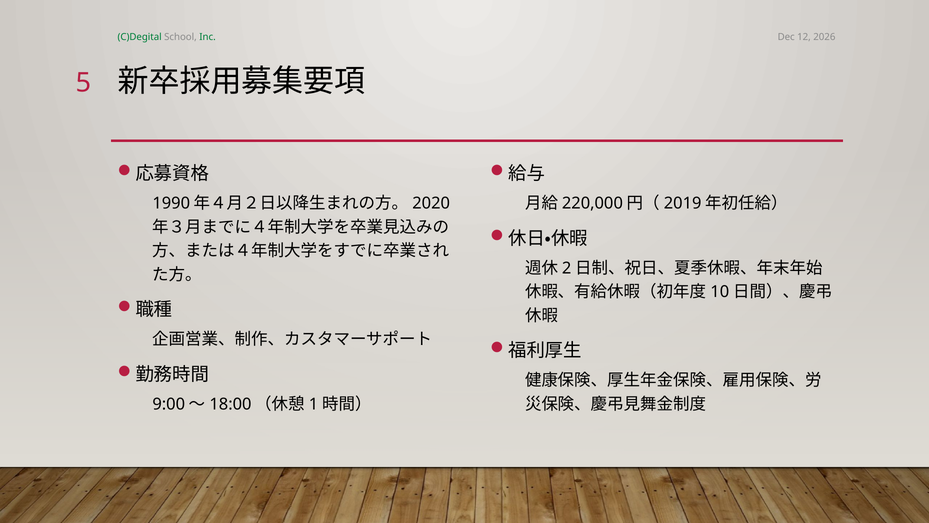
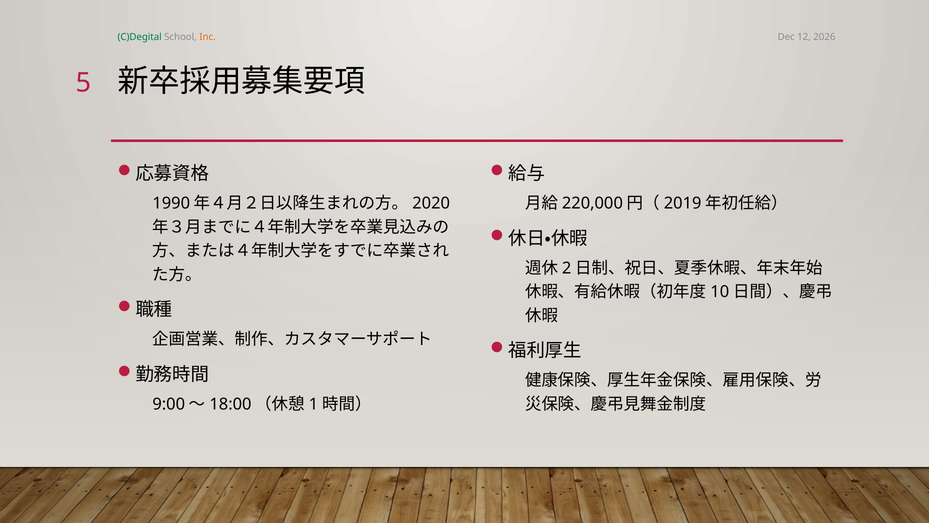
Inc colour: green -> orange
